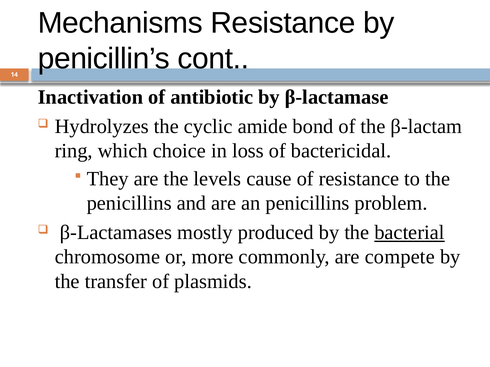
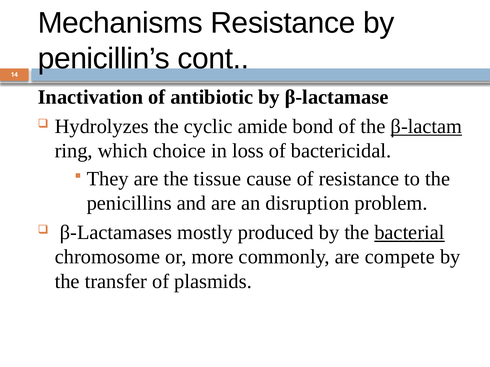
β-lactam underline: none -> present
levels: levels -> tissue
an penicillins: penicillins -> disruption
